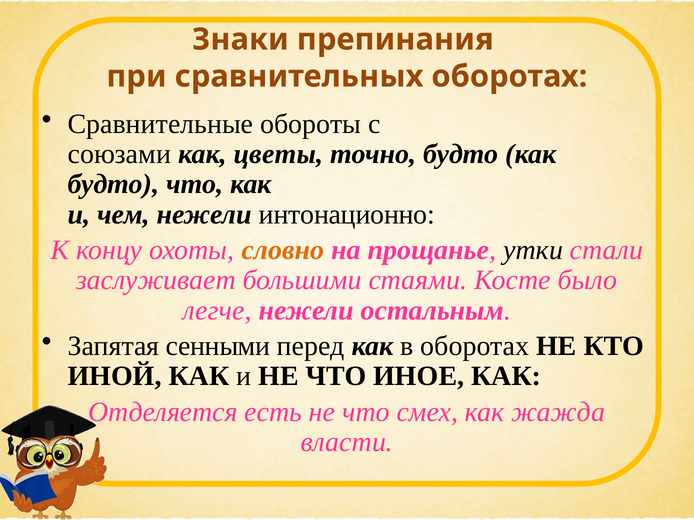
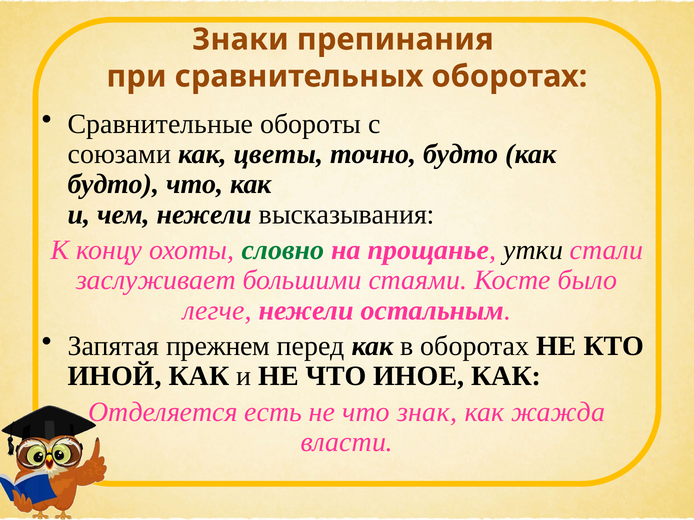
интонационно: интонационно -> высказывания
словно colour: orange -> green
сенными: сенными -> прежнем
смех: смех -> знак
